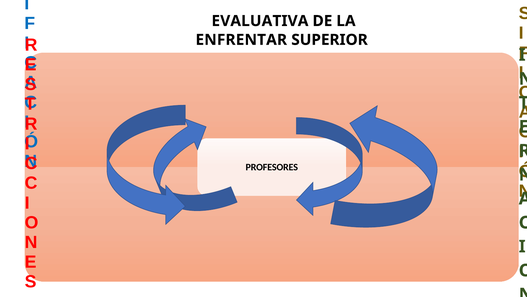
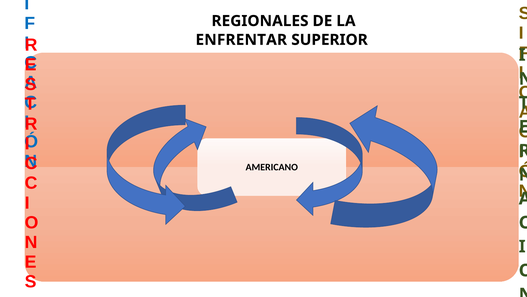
EVALUATIVA: EVALUATIVA -> REGIONALES
PROFESORES: PROFESORES -> AMERICANO
